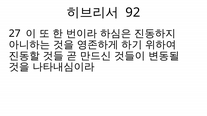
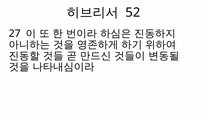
92: 92 -> 52
